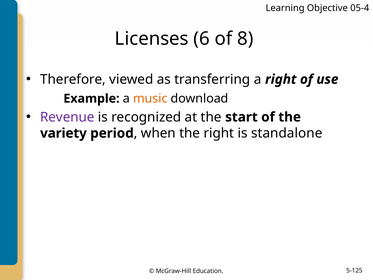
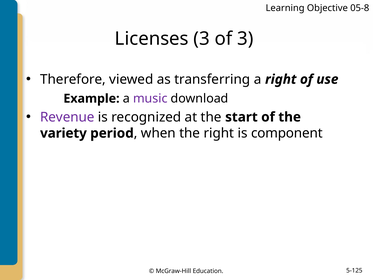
05-4: 05-4 -> 05-8
Licenses 6: 6 -> 3
of 8: 8 -> 3
music colour: orange -> purple
standalone: standalone -> component
